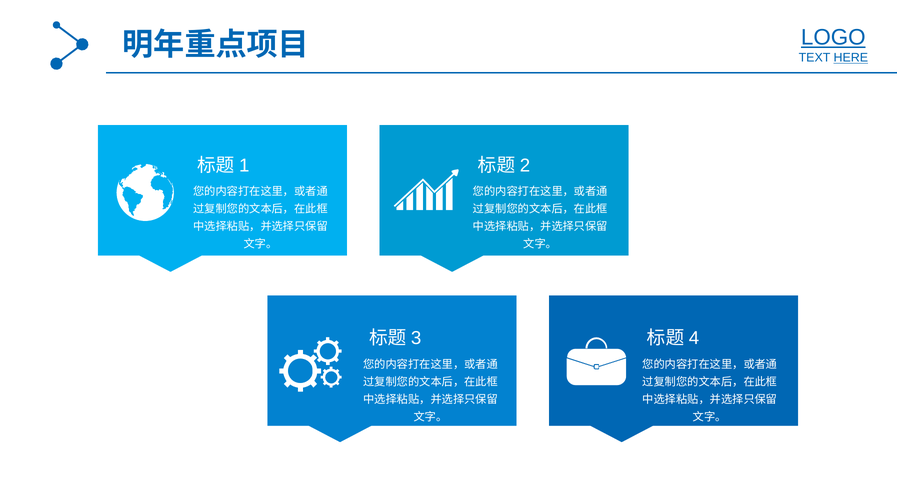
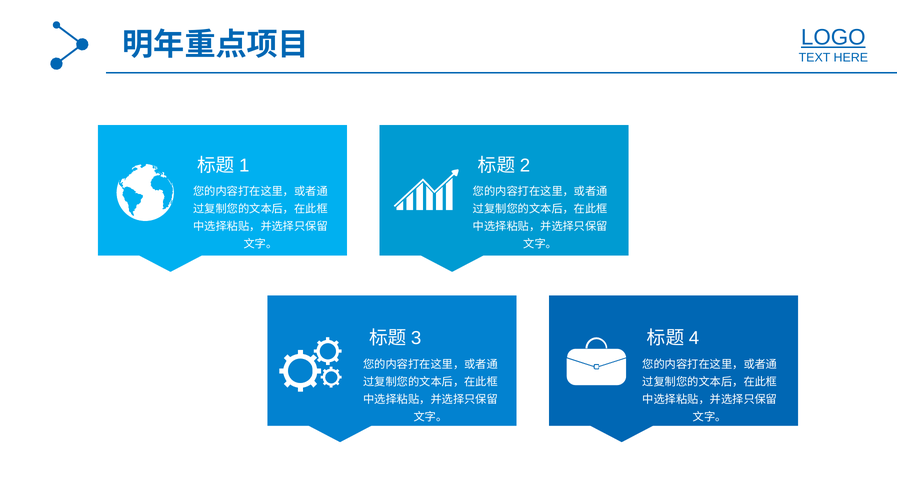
HERE underline: present -> none
